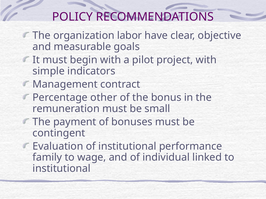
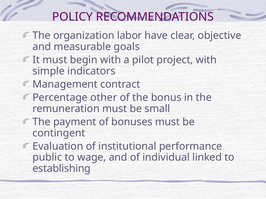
family: family -> public
institutional at (62, 169): institutional -> establishing
